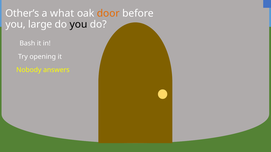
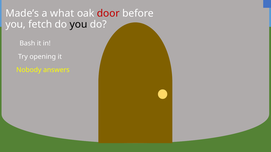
Other’s: Other’s -> Made’s
door colour: orange -> red
large: large -> fetch
